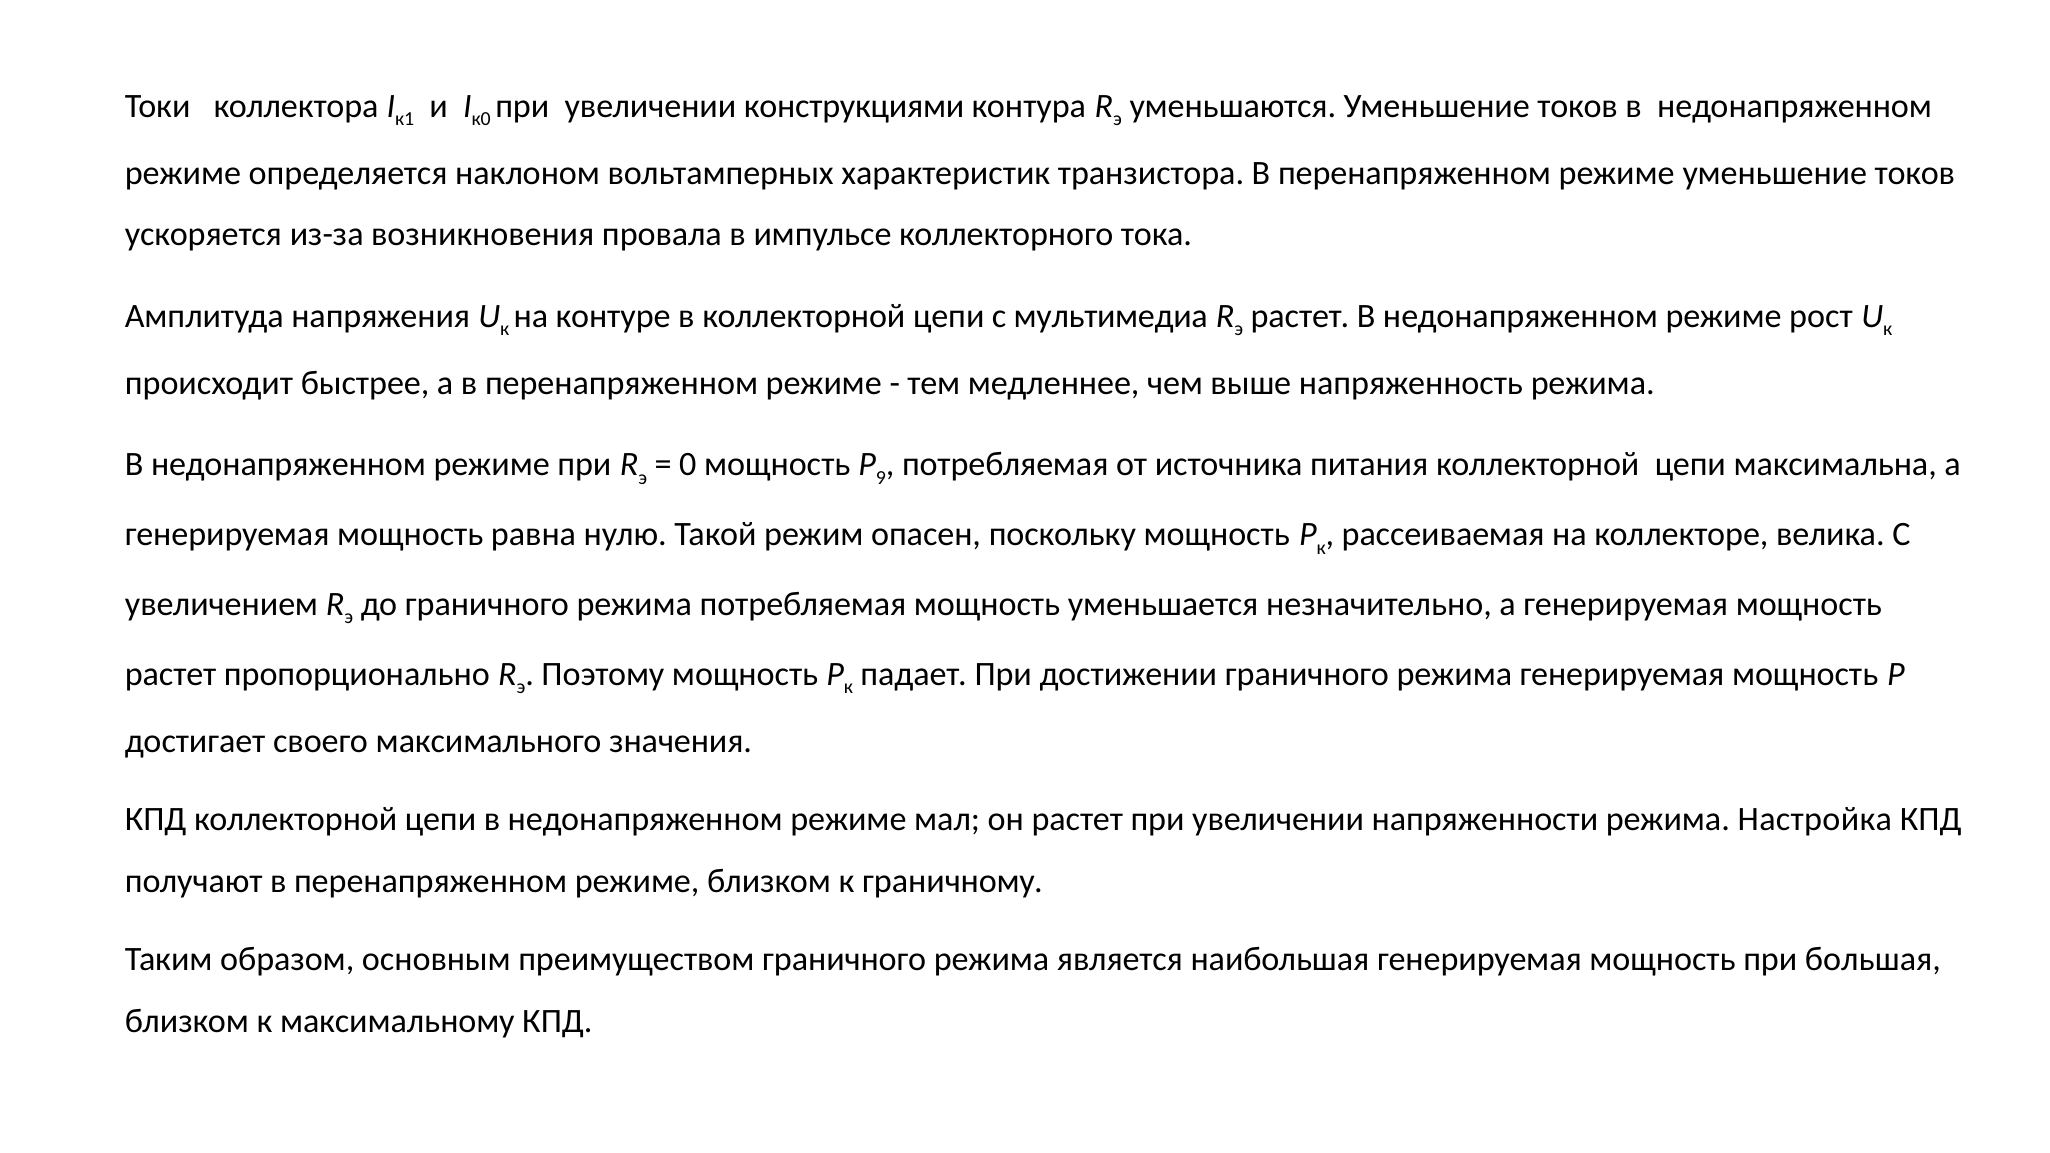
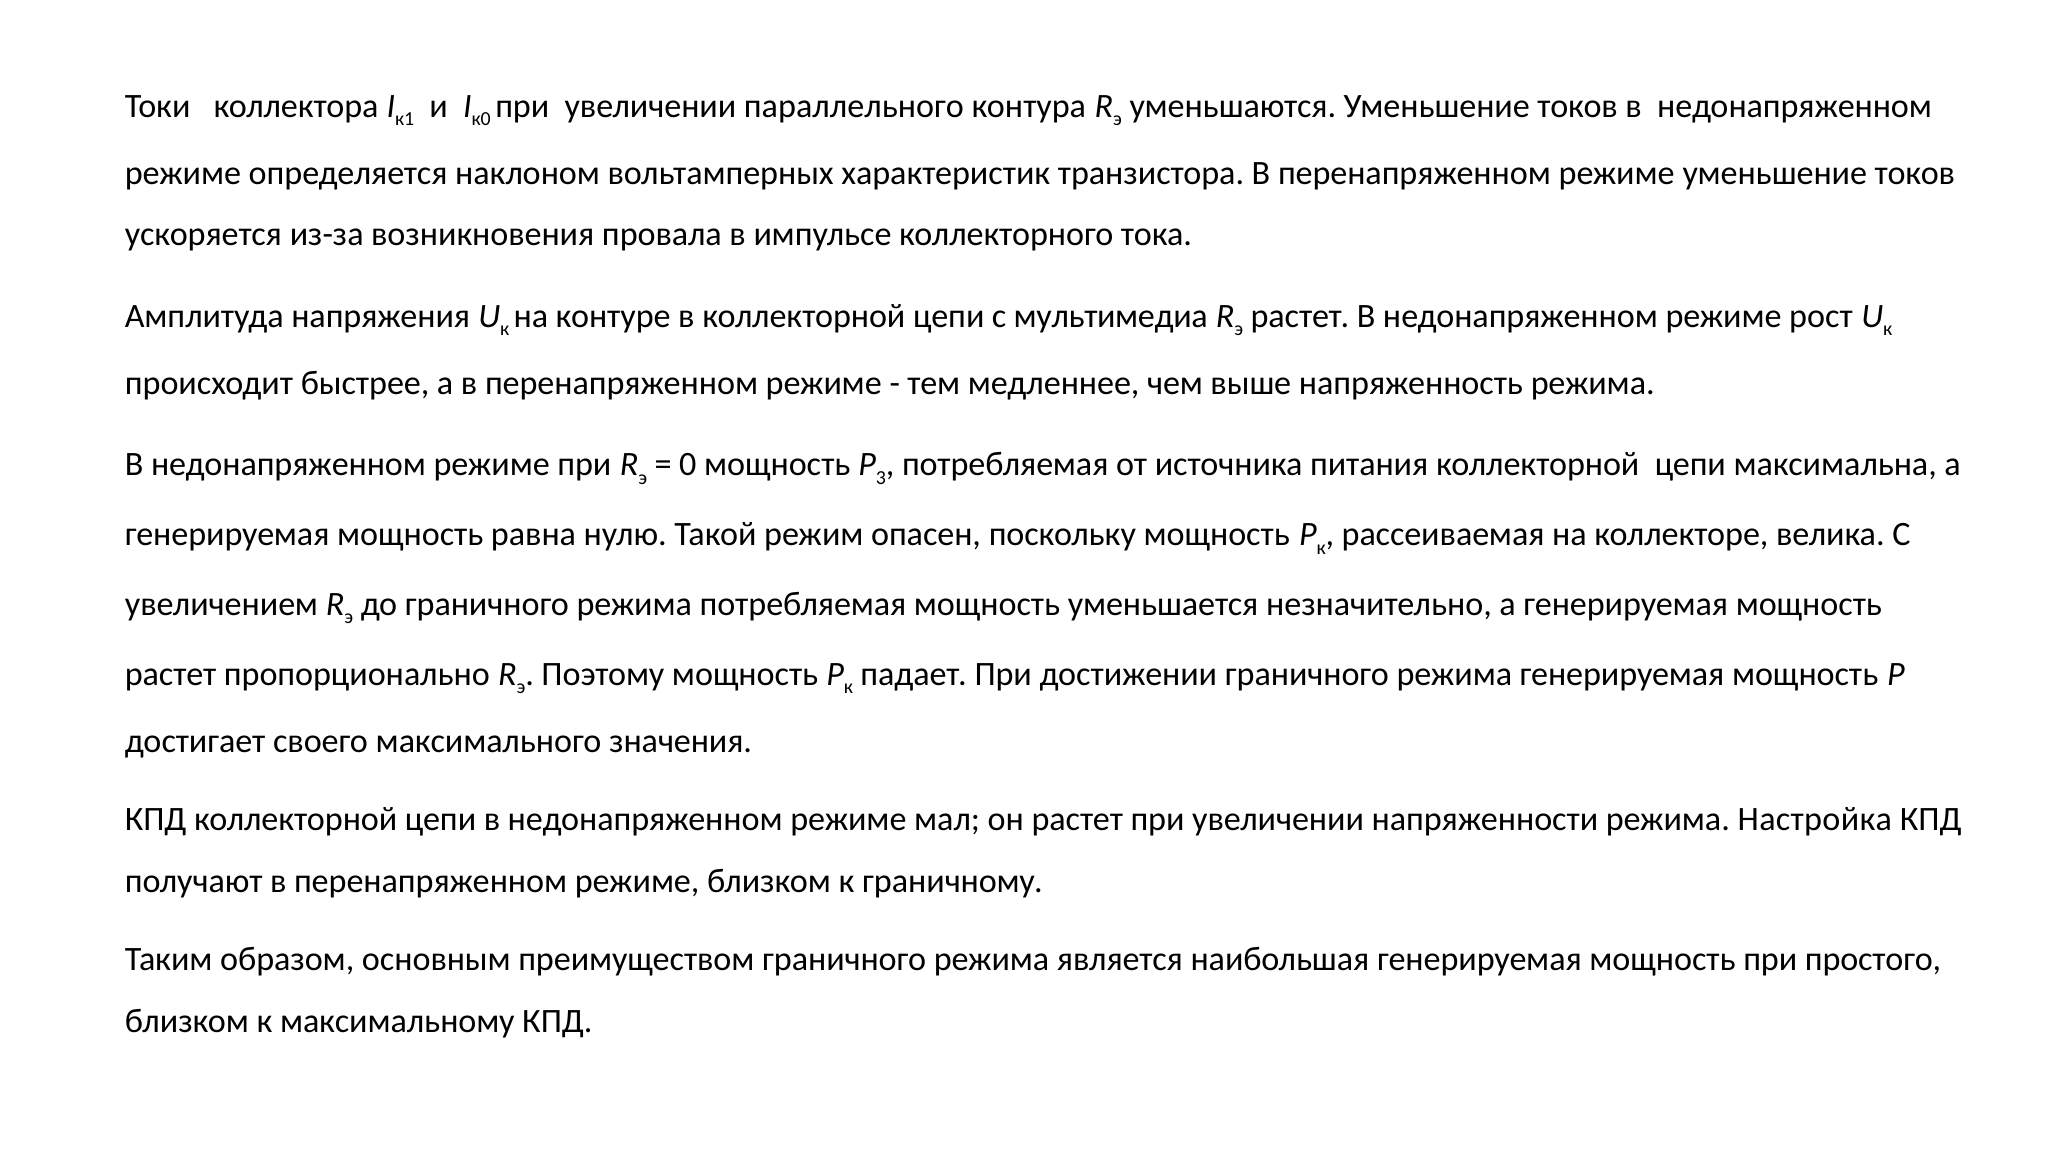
конструкциями: конструкциями -> параллельного
9: 9 -> 3
большая: большая -> простого
